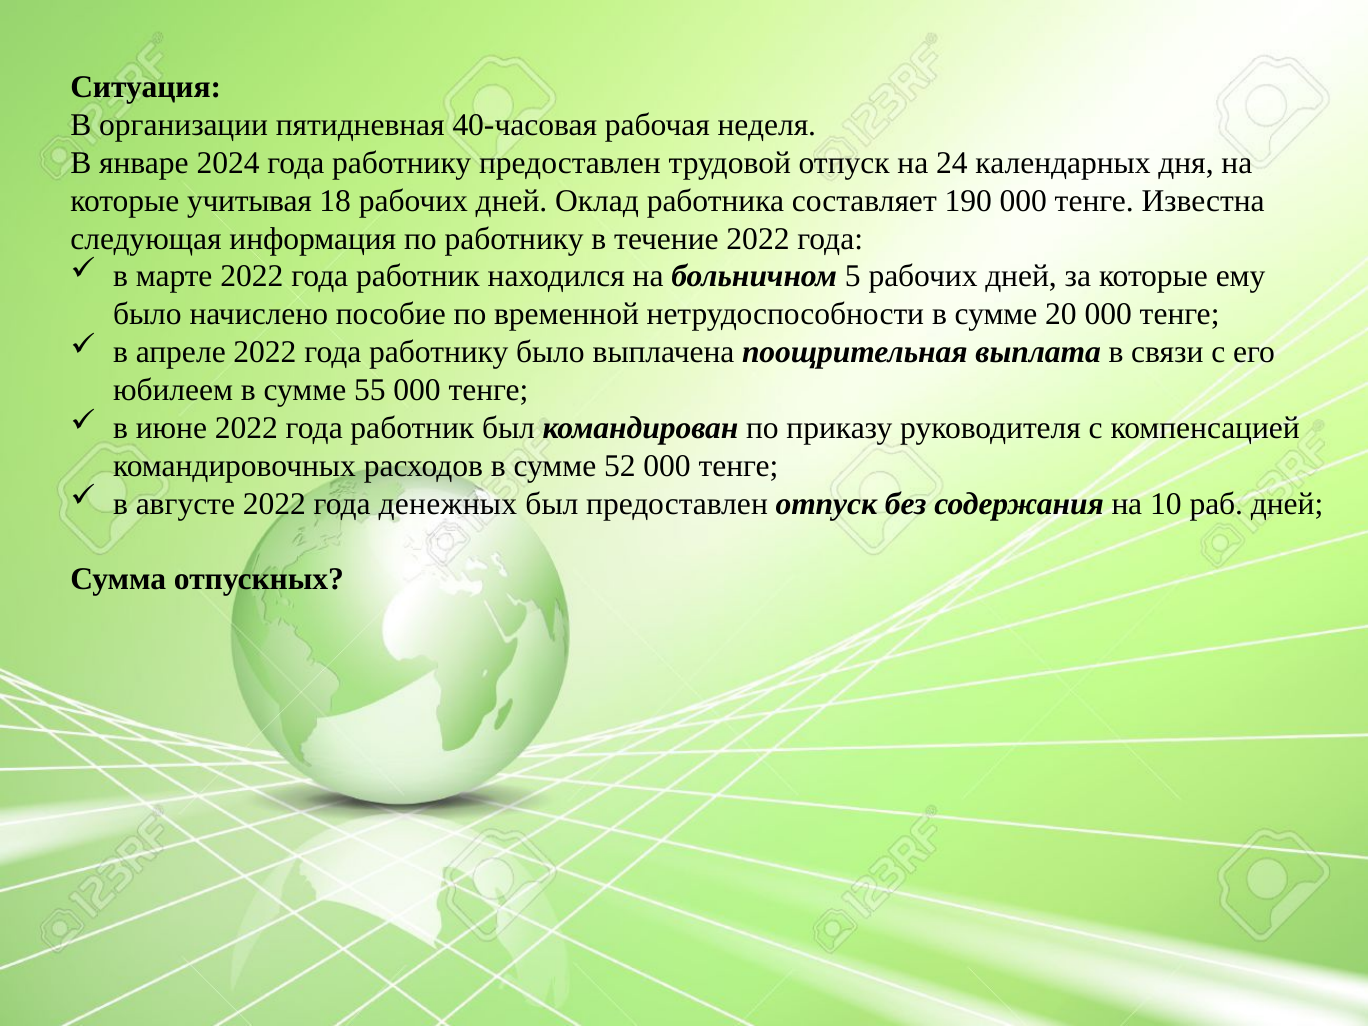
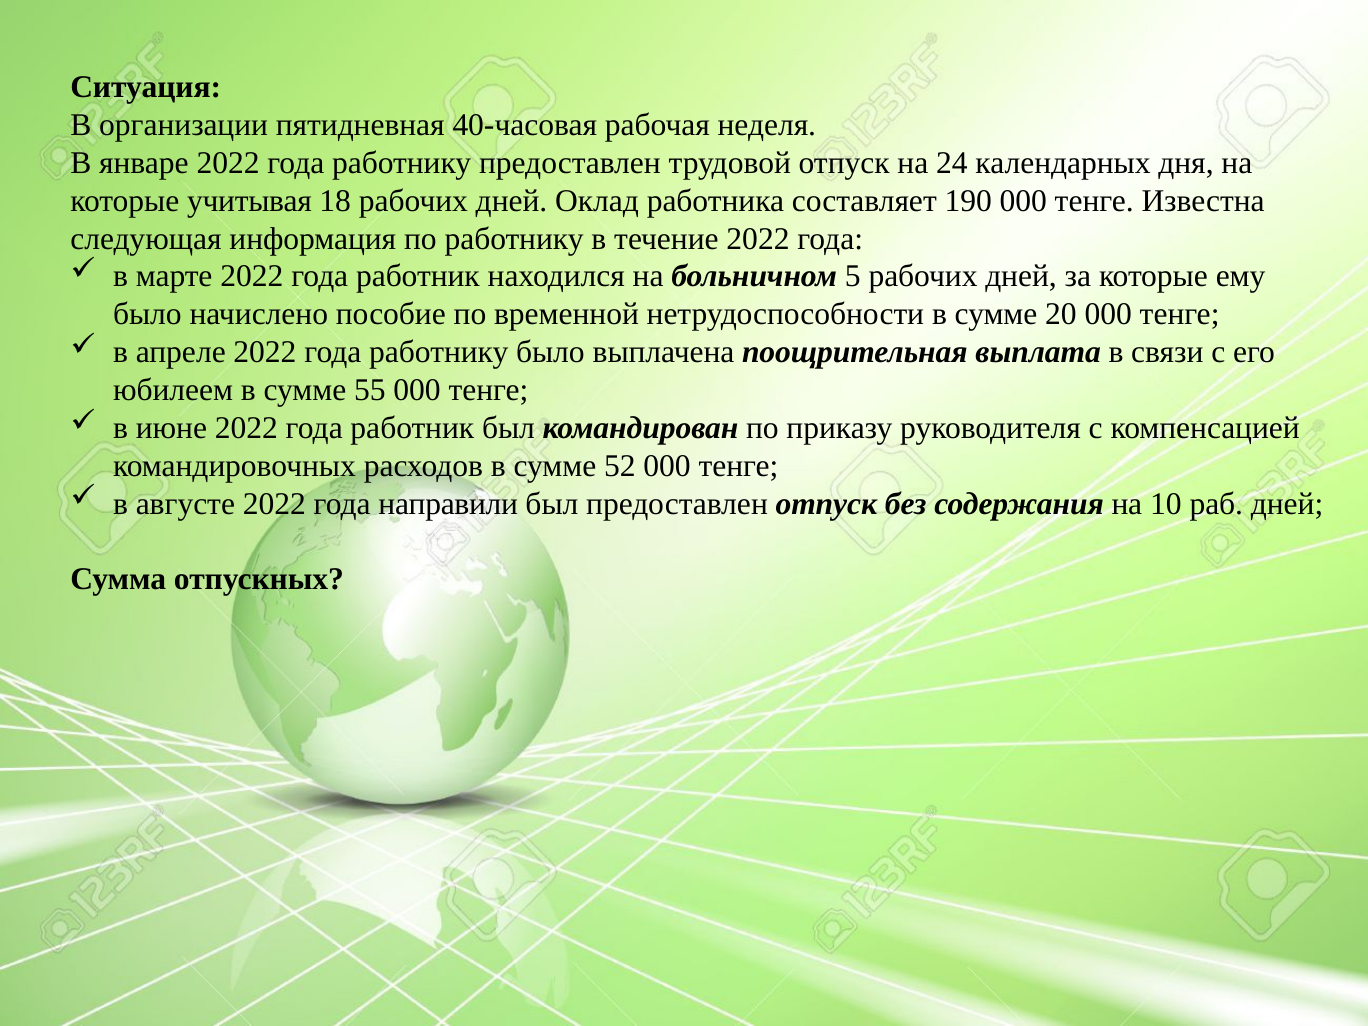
январе 2024: 2024 -> 2022
денежных: денежных -> направили
